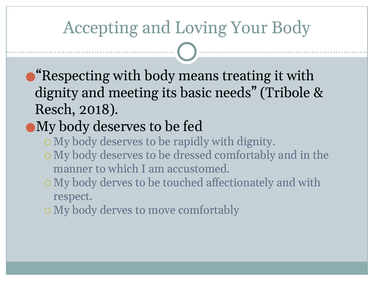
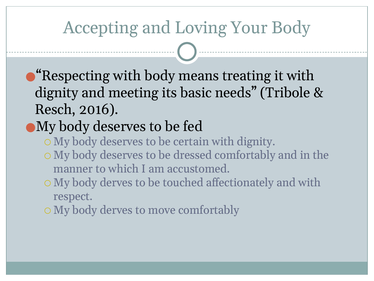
2018: 2018 -> 2016
rapidly: rapidly -> certain
